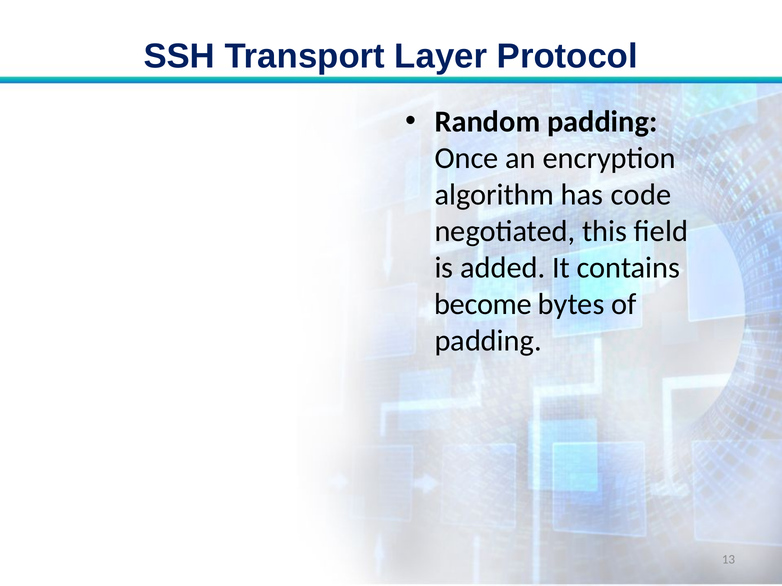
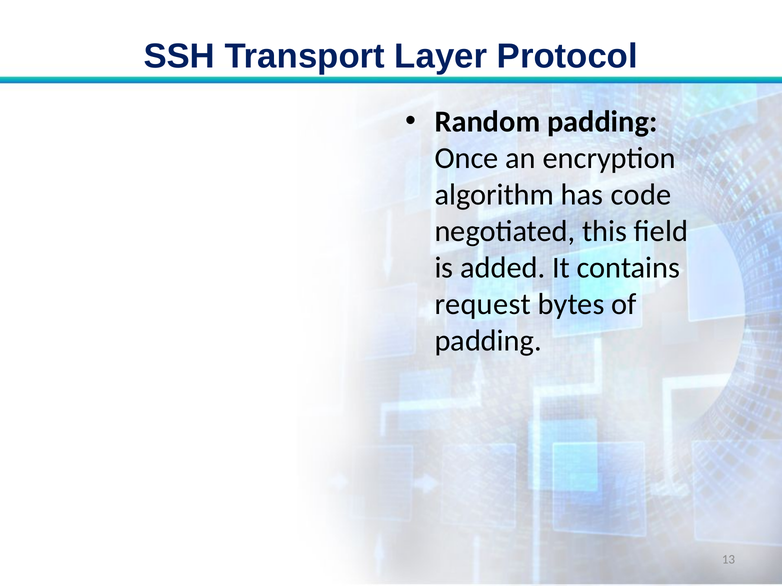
become: become -> request
